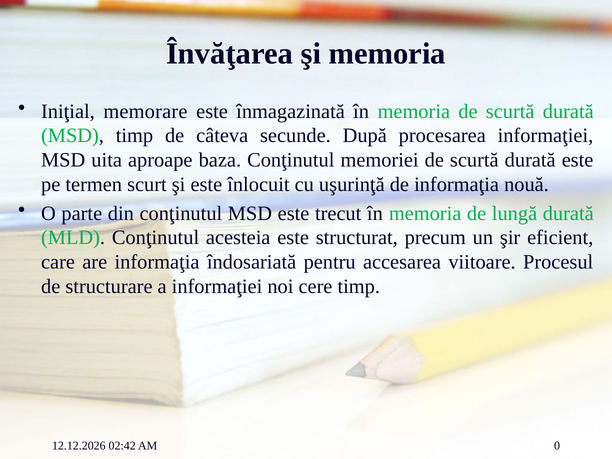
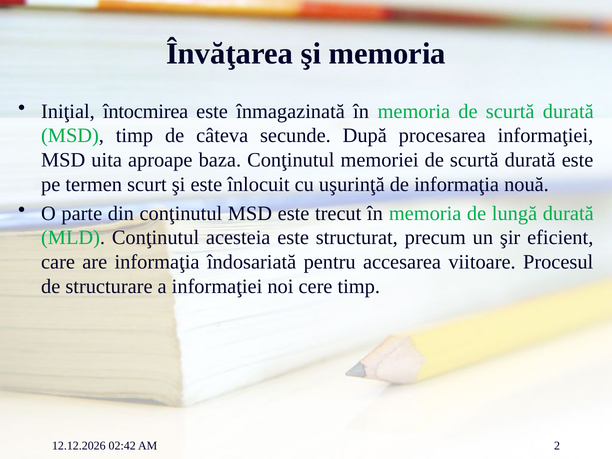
memorare: memorare -> întocmirea
0: 0 -> 2
